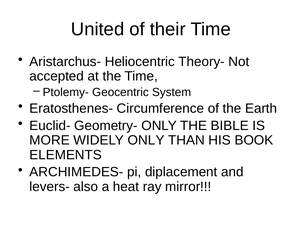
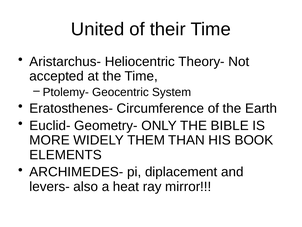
WIDELY ONLY: ONLY -> THEM
